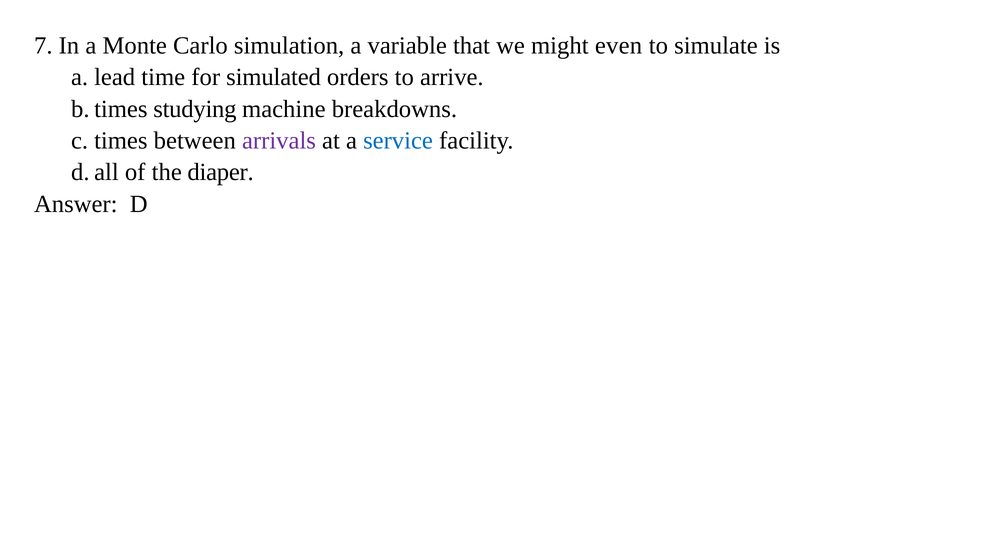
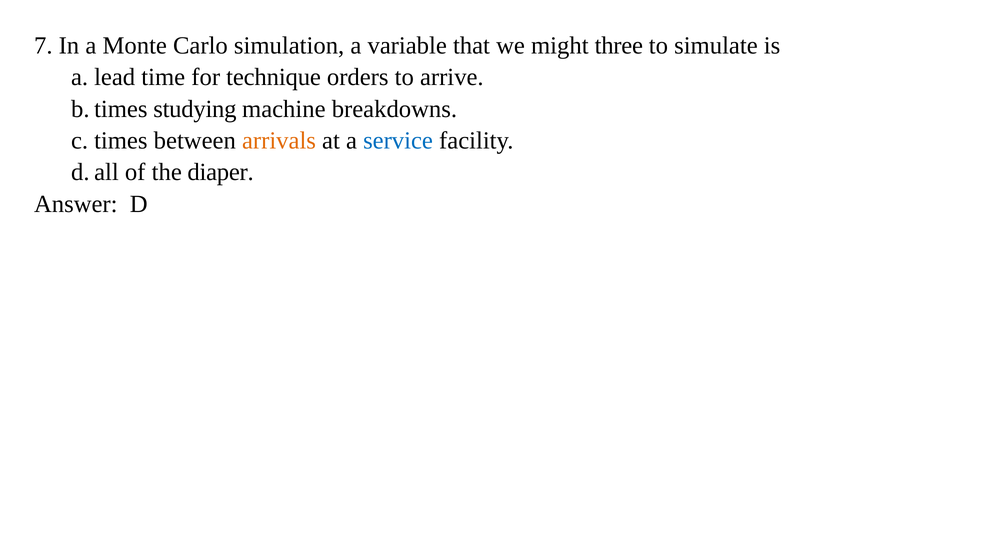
even: even -> three
simulated: simulated -> technique
arrivals colour: purple -> orange
